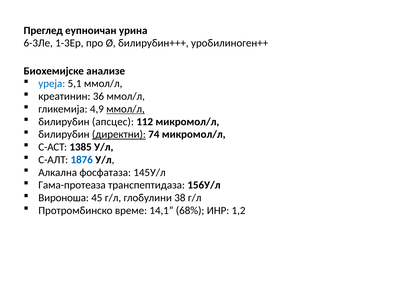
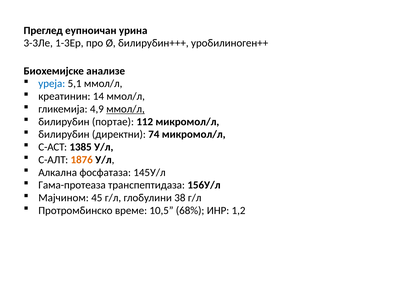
6-3Ле: 6-3Ле -> 3-3Ле
36: 36 -> 14
апсцес: апсцес -> портае
директни underline: present -> none
1876 colour: blue -> orange
Вироноша: Вироноша -> Мајчином
14,1: 14,1 -> 10,5
